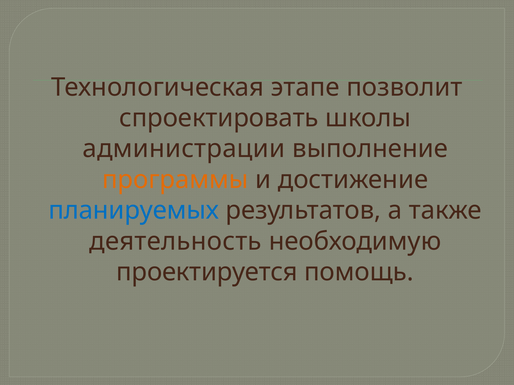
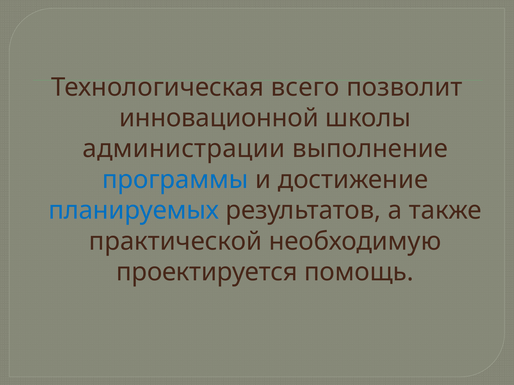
этапе: этапе -> всего
спроектировать: спроектировать -> инновационной
программы colour: orange -> blue
деятельность: деятельность -> практической
